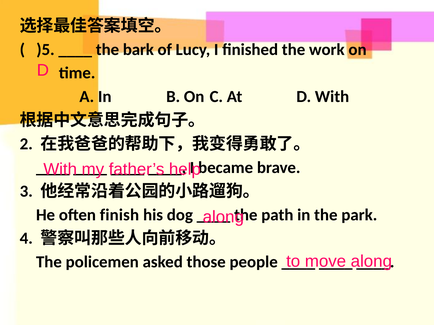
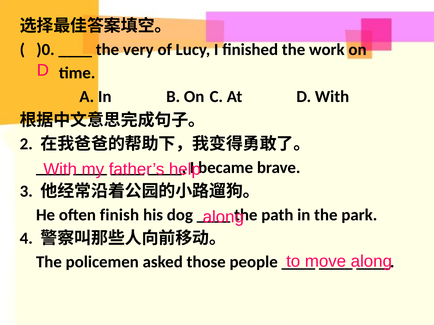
)5: )5 -> )0
bark: bark -> very
